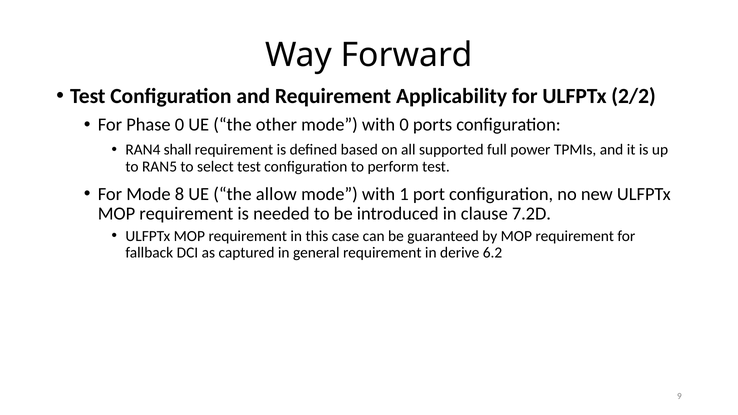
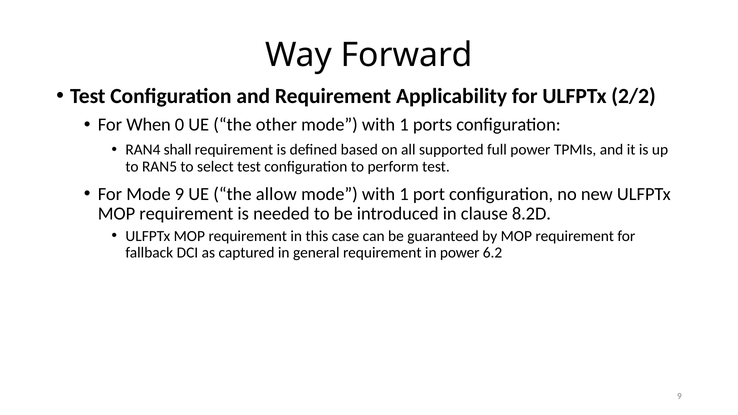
Phase: Phase -> When
other mode with 0: 0 -> 1
Mode 8: 8 -> 9
7.2D: 7.2D -> 8.2D
in derive: derive -> power
